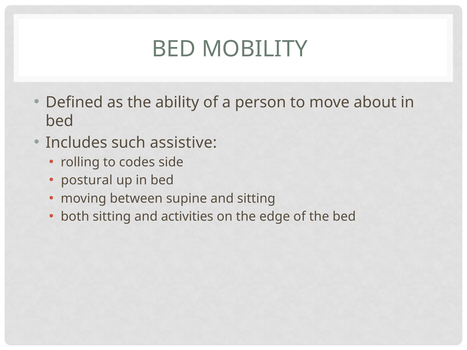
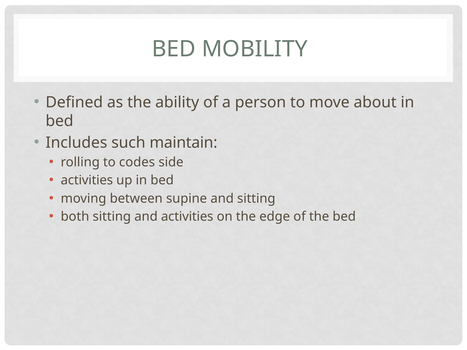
assistive: assistive -> maintain
postural at (87, 180): postural -> activities
